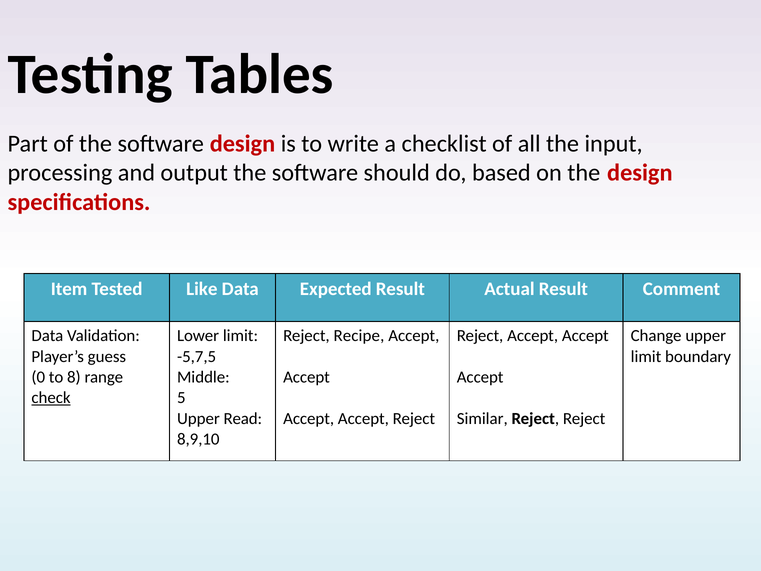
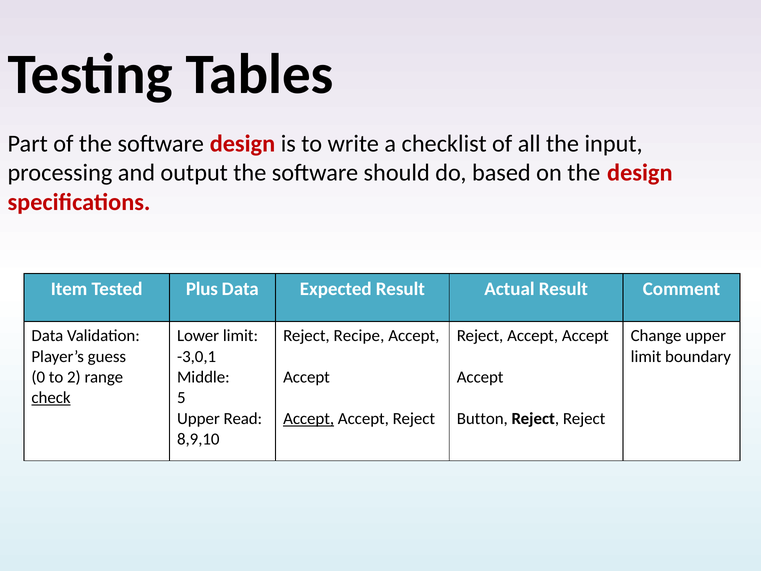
Like: Like -> Plus
-5,7,5: -5,7,5 -> -3,0,1
8: 8 -> 2
Accept at (309, 418) underline: none -> present
Similar: Similar -> Button
